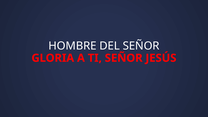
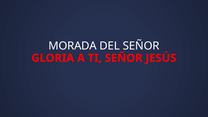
HOMBRE: HOMBRE -> MORADA
